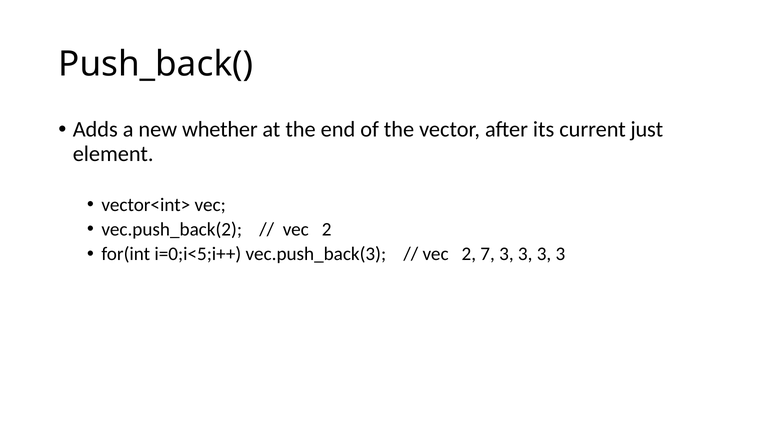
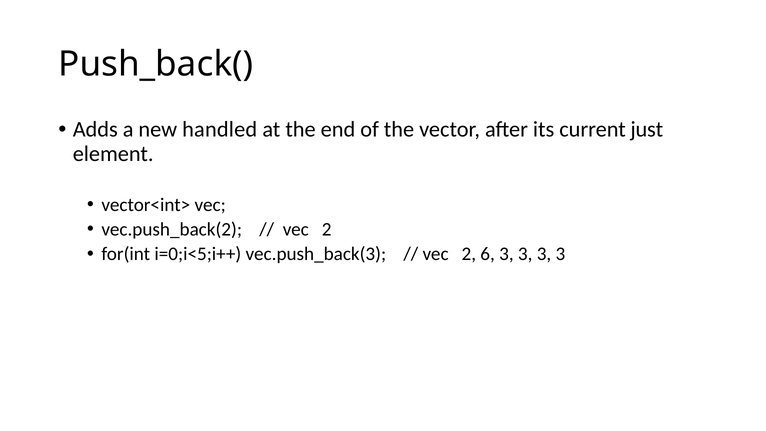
whether: whether -> handled
7: 7 -> 6
